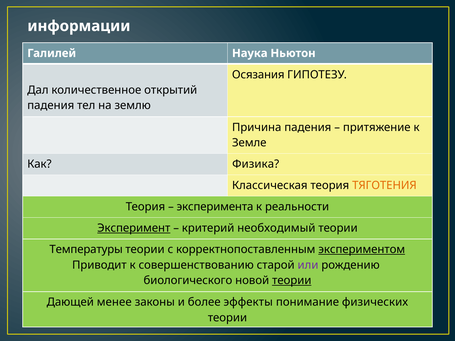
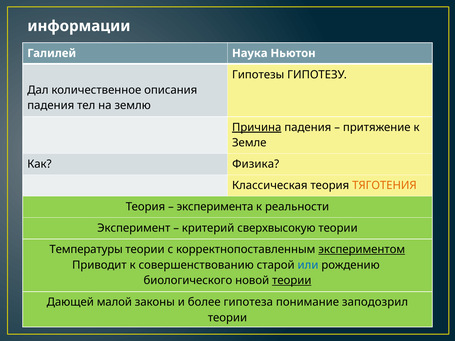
Осязания: Осязания -> Гипотезы
открытий: открытий -> описания
Причина underline: none -> present
Эксперимент underline: present -> none
необходимый: необходимый -> сверхвысокую
или colour: purple -> blue
менее: менее -> малой
эффекты: эффекты -> гипотеза
физических: физических -> заподозрил
